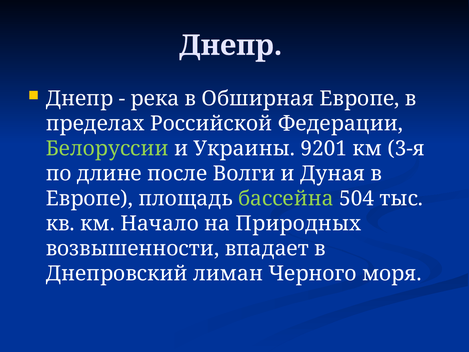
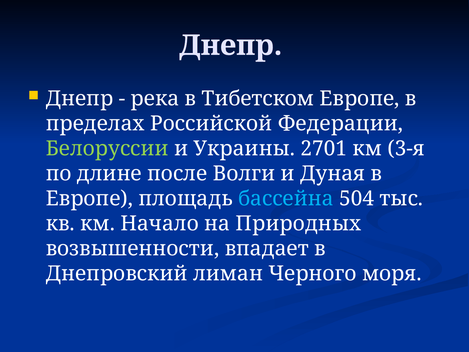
Обширная: Обширная -> Тибетском
9201: 9201 -> 2701
бассейна colour: light green -> light blue
